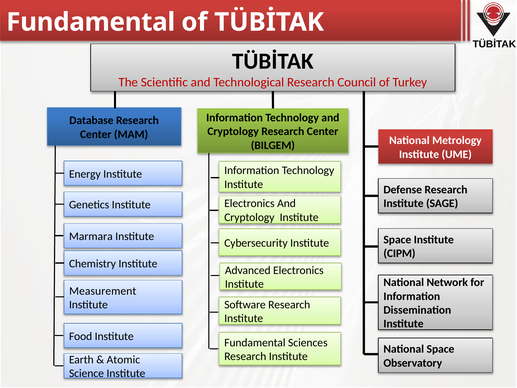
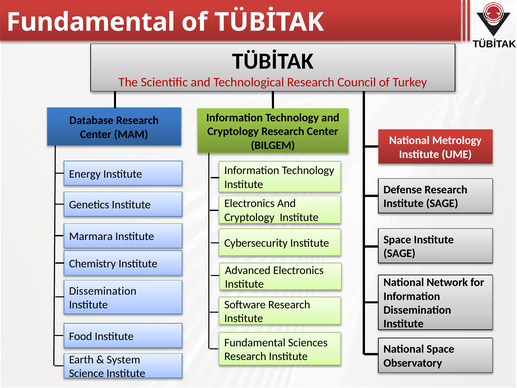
CIPM at (399, 253): CIPM -> SAGE
Measurement at (103, 291): Measurement -> Dissemination
Atomic: Atomic -> System
